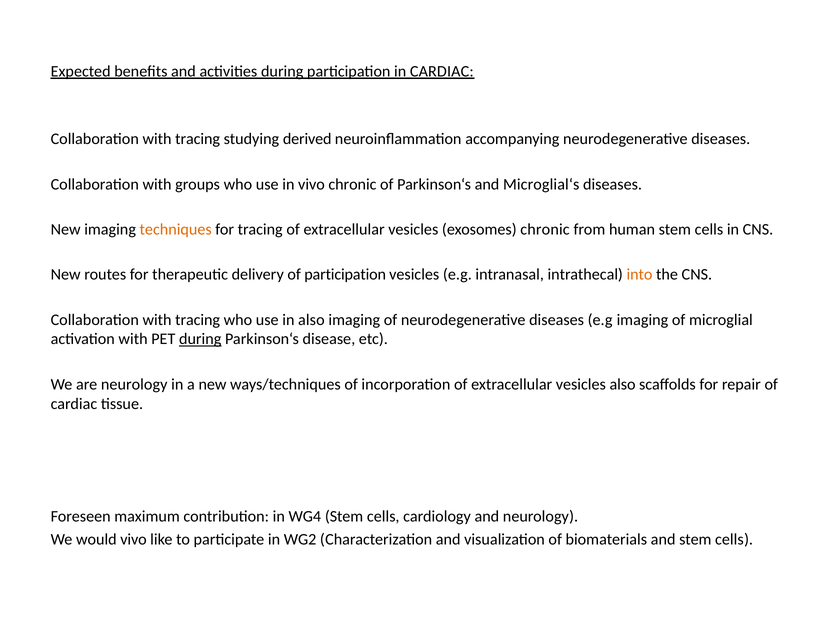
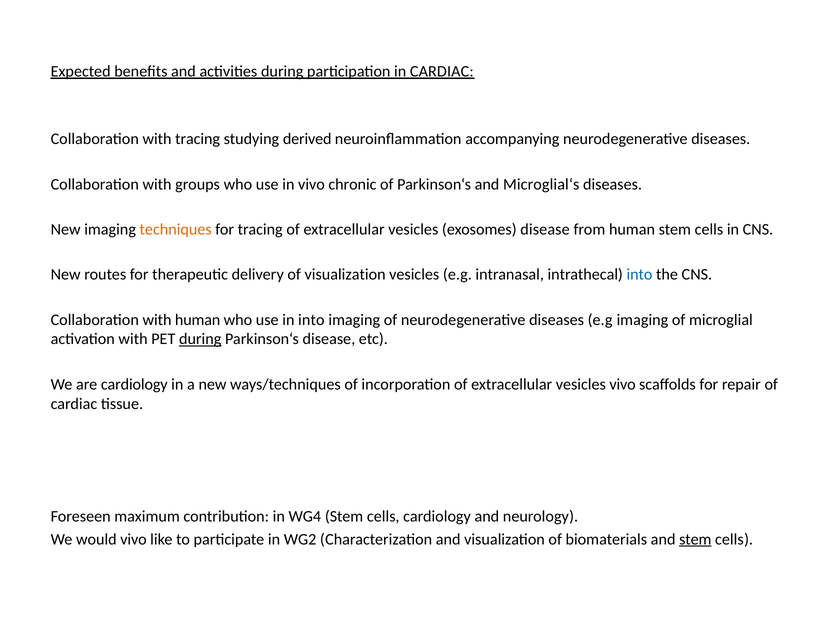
exosomes chronic: chronic -> disease
of participation: participation -> visualization
into at (639, 274) colour: orange -> blue
tracing at (198, 320): tracing -> human
in also: also -> into
are neurology: neurology -> cardiology
vesicles also: also -> vivo
stem at (695, 539) underline: none -> present
